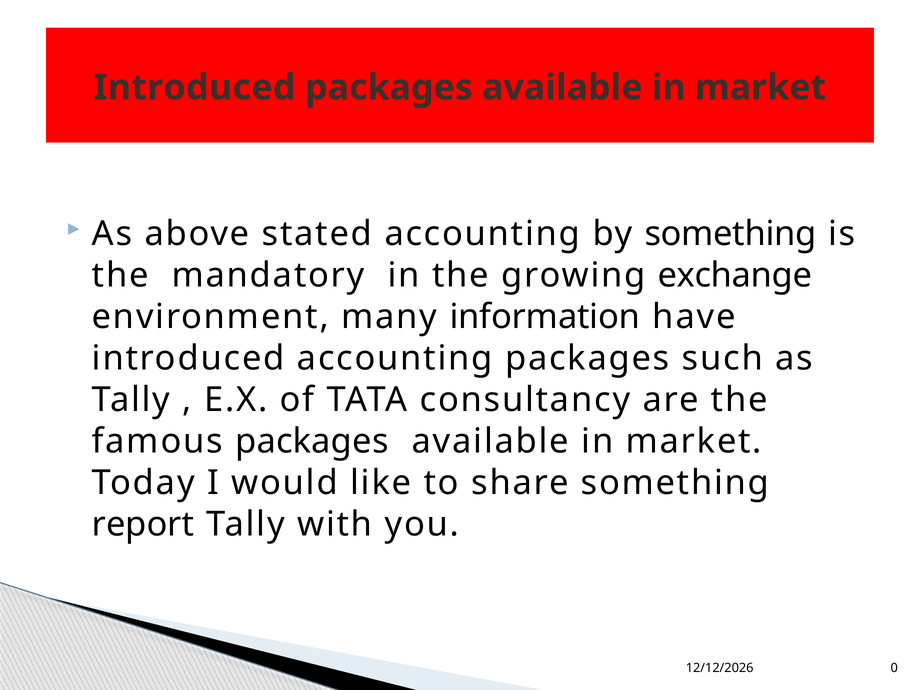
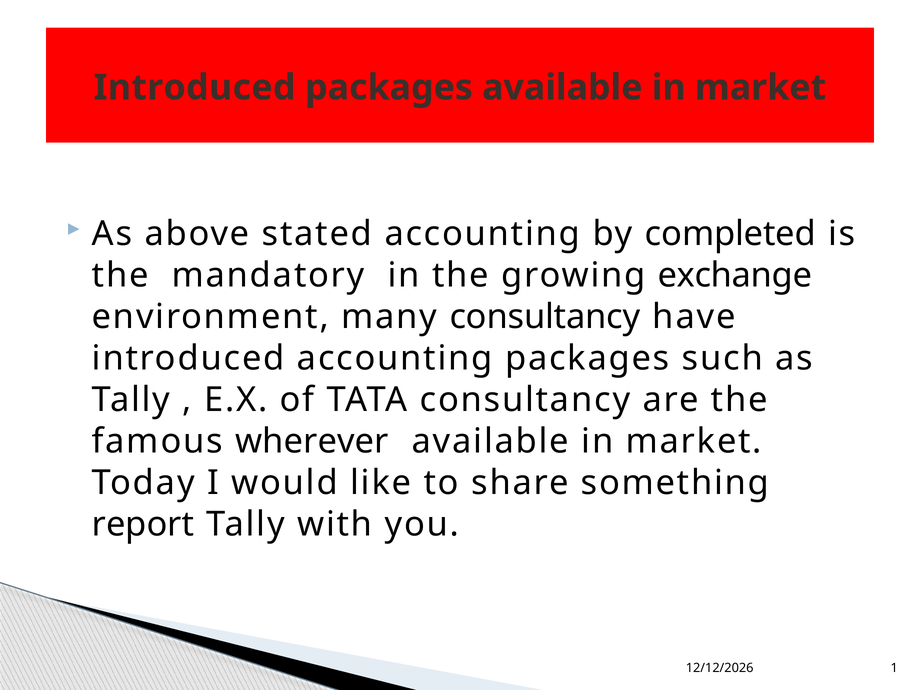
by something: something -> completed
many information: information -> consultancy
famous packages: packages -> wherever
0: 0 -> 1
